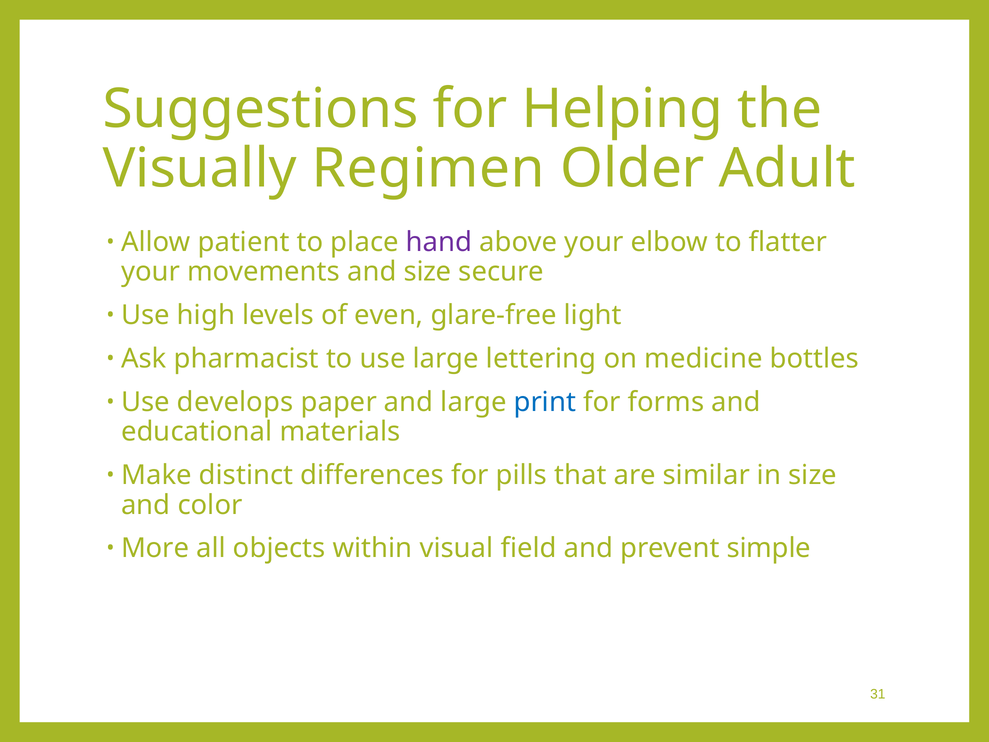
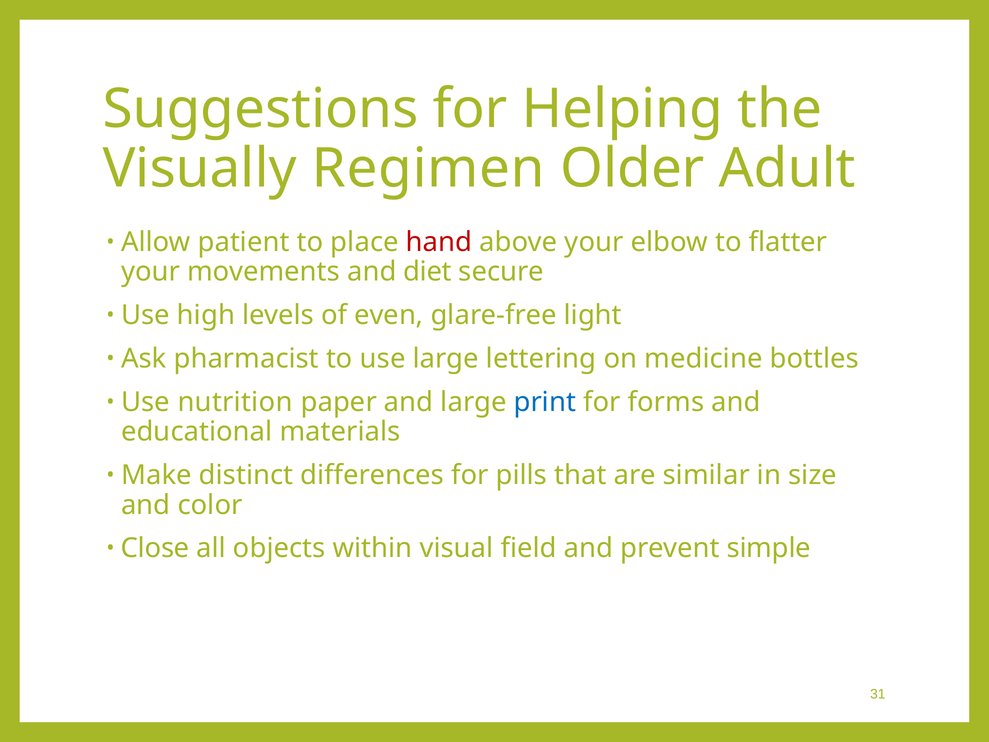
hand colour: purple -> red
and size: size -> diet
develops: develops -> nutrition
More: More -> Close
